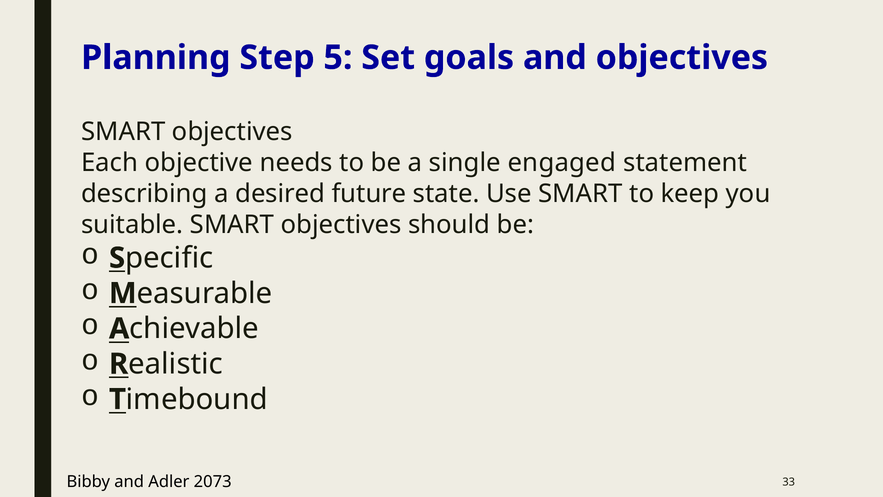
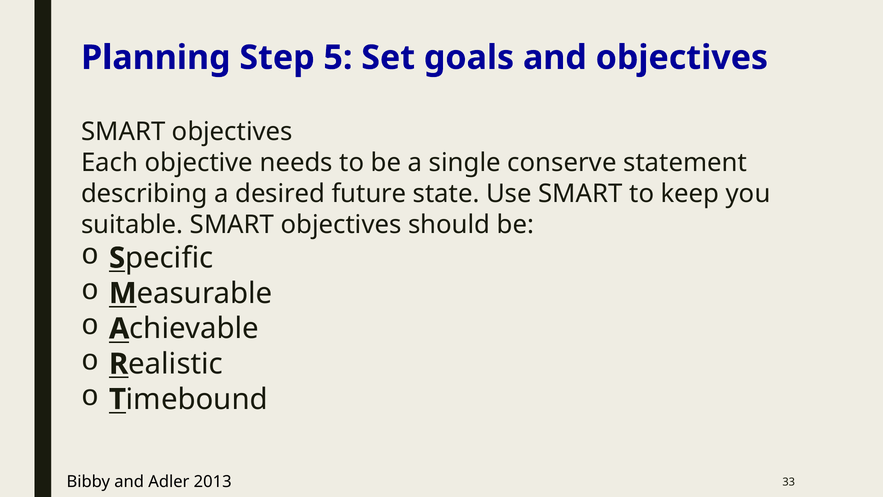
engaged: engaged -> conserve
2073: 2073 -> 2013
